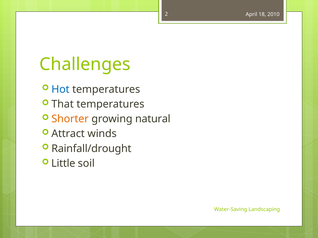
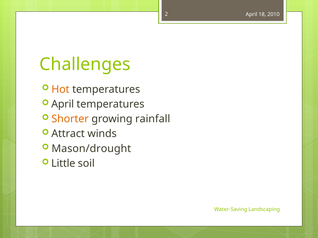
Hot colour: blue -> orange
That at (63, 104): That -> April
natural: natural -> rainfall
Rainfall/drought: Rainfall/drought -> Mason/drought
